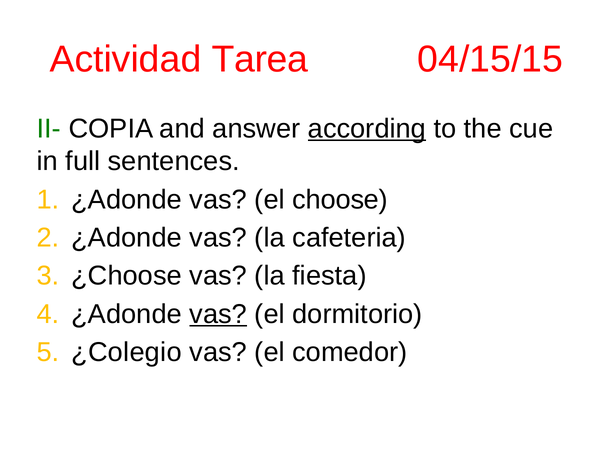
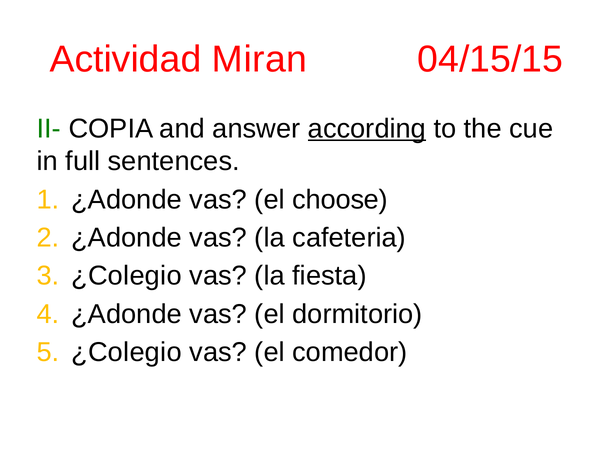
Tarea: Tarea -> Miran
¿Choose at (127, 276): ¿Choose -> ¿Colegio
vas at (218, 314) underline: present -> none
